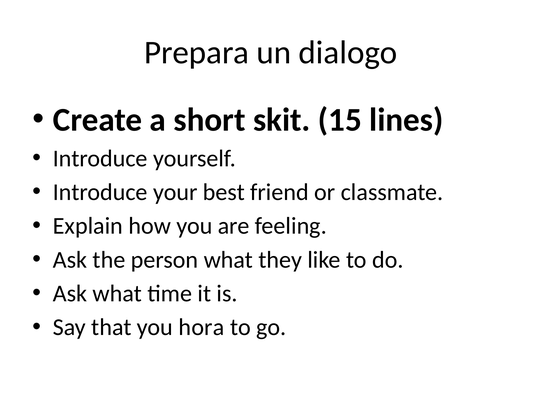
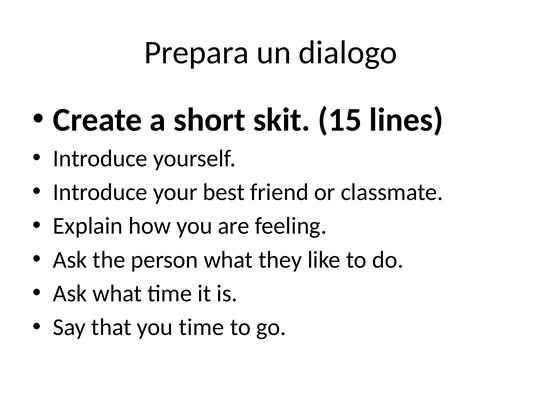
you hora: hora -> time
